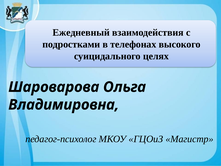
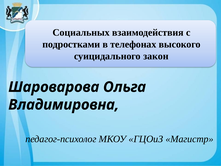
Ежедневный: Ежедневный -> Социальных
целях: целях -> закон
